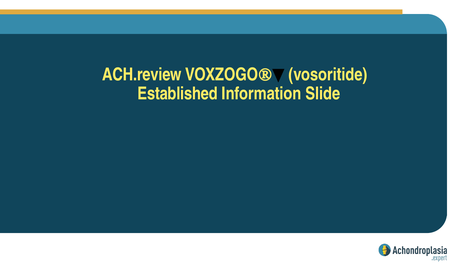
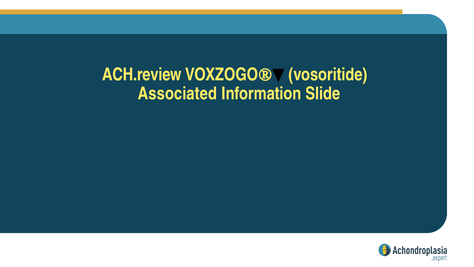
Established: Established -> Associated
